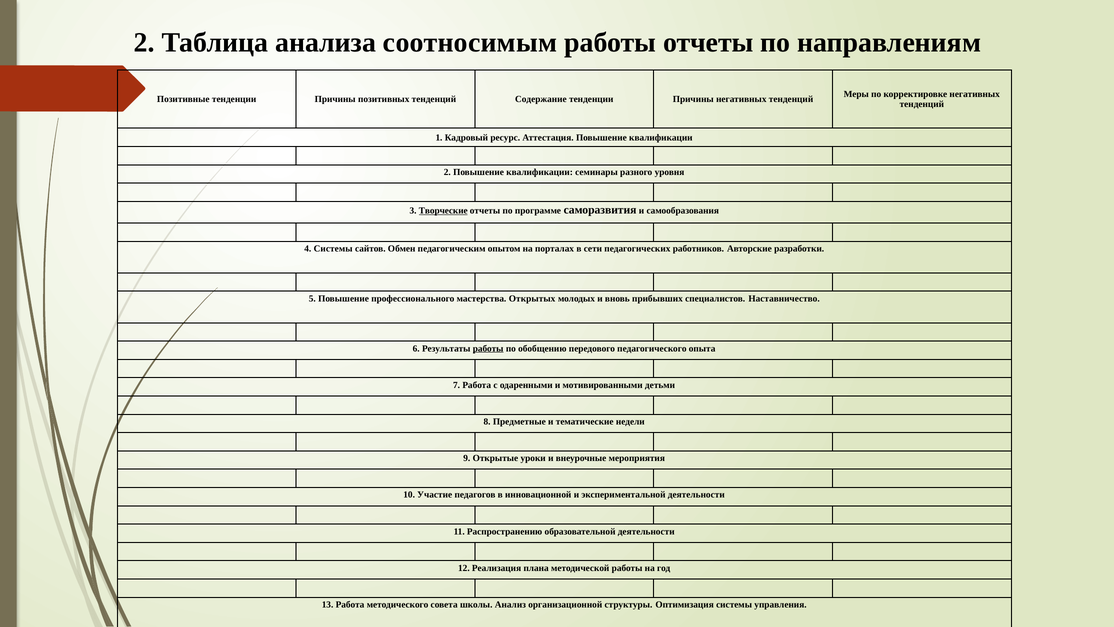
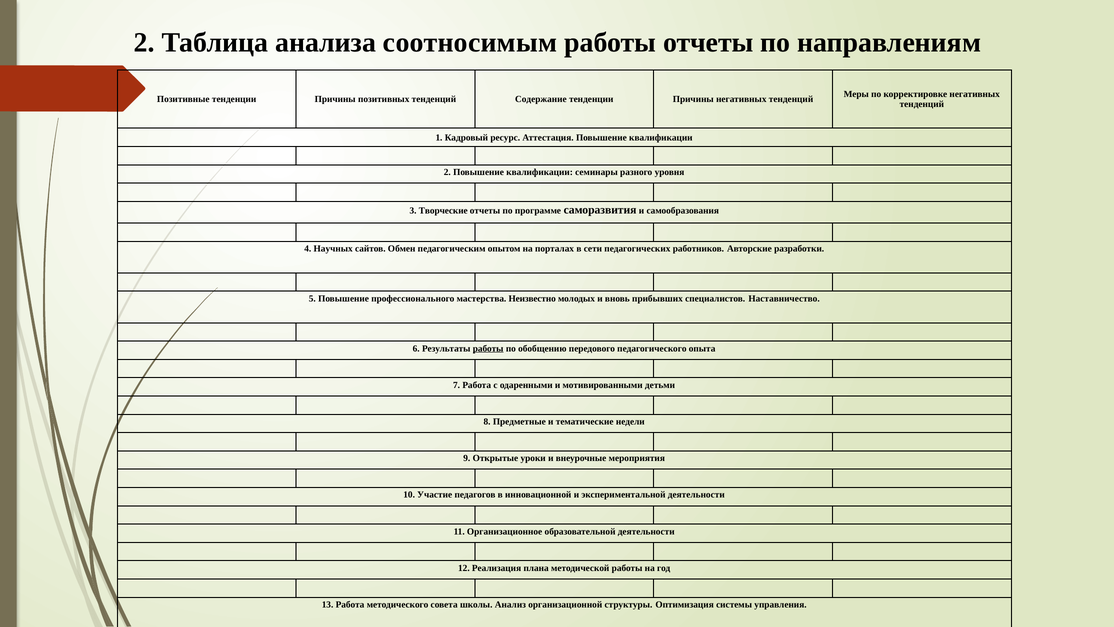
Творческие underline: present -> none
4 Системы: Системы -> Научных
Открытых: Открытых -> Неизвестно
Распространению: Распространению -> Организационное
